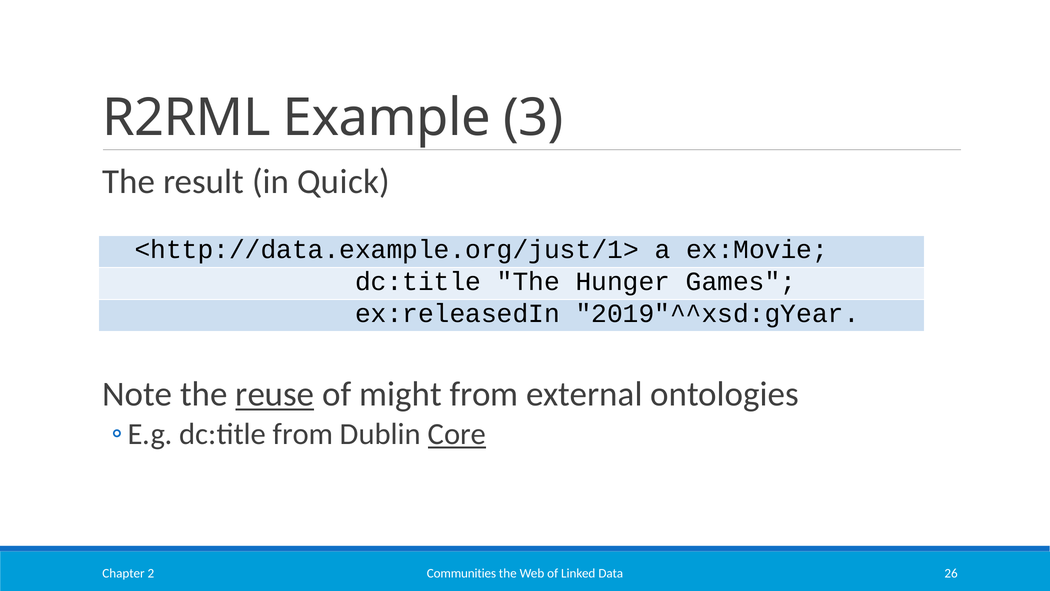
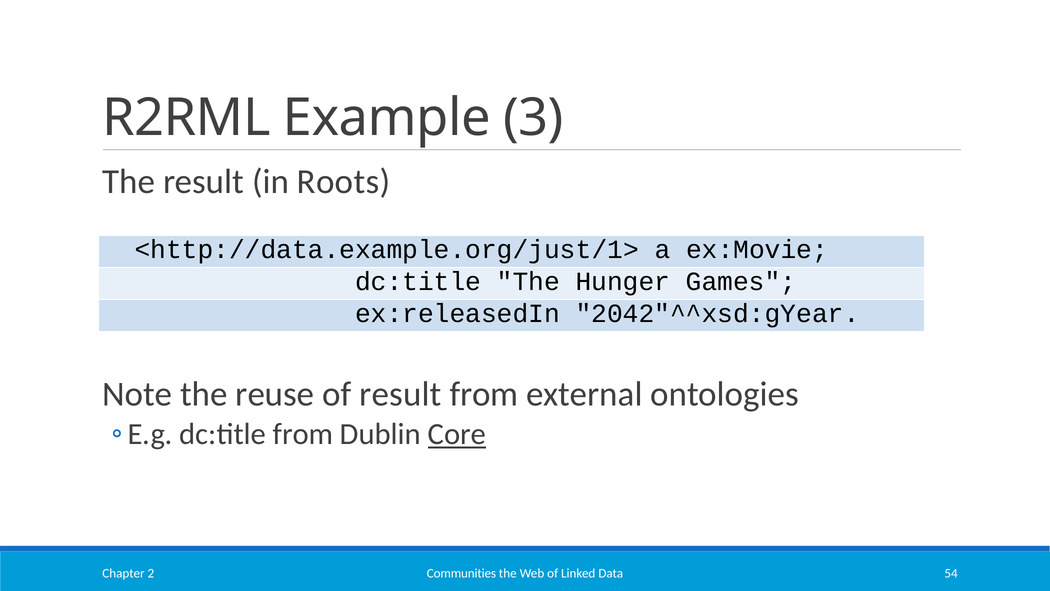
Quick: Quick -> Roots
2019"^^xsd:gYear: 2019"^^xsd:gYear -> 2042"^^xsd:gYear
reuse underline: present -> none
of might: might -> result
26: 26 -> 54
